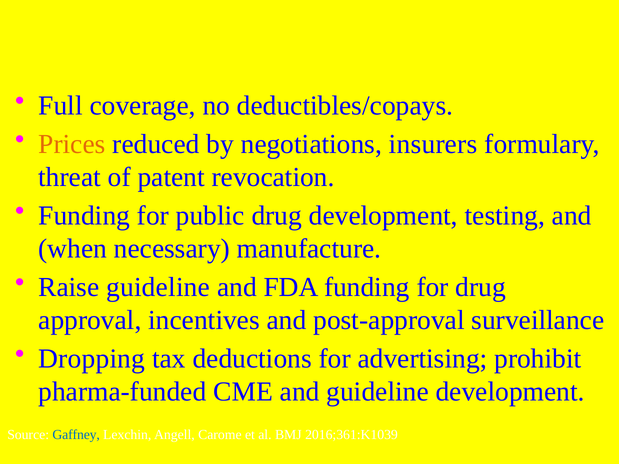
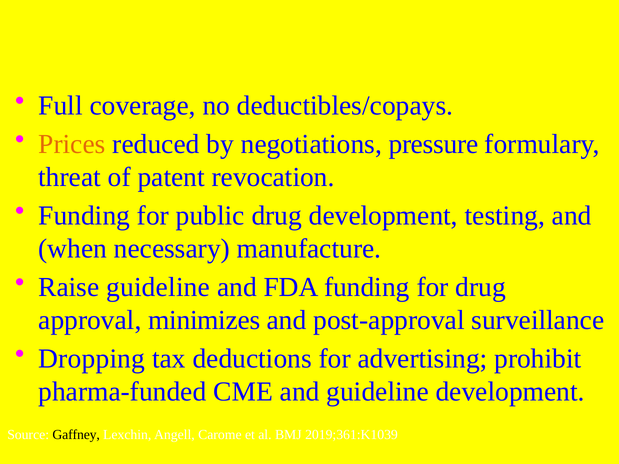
insurers: insurers -> pressure
incentives: incentives -> minimizes
Gaffney colour: blue -> black
2016;361:K1039: 2016;361:K1039 -> 2019;361:K1039
